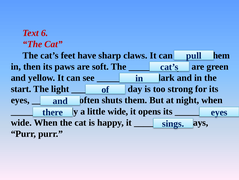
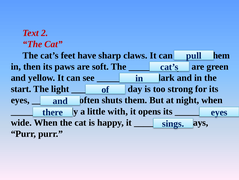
6: 6 -> 2
little wide: wide -> with
